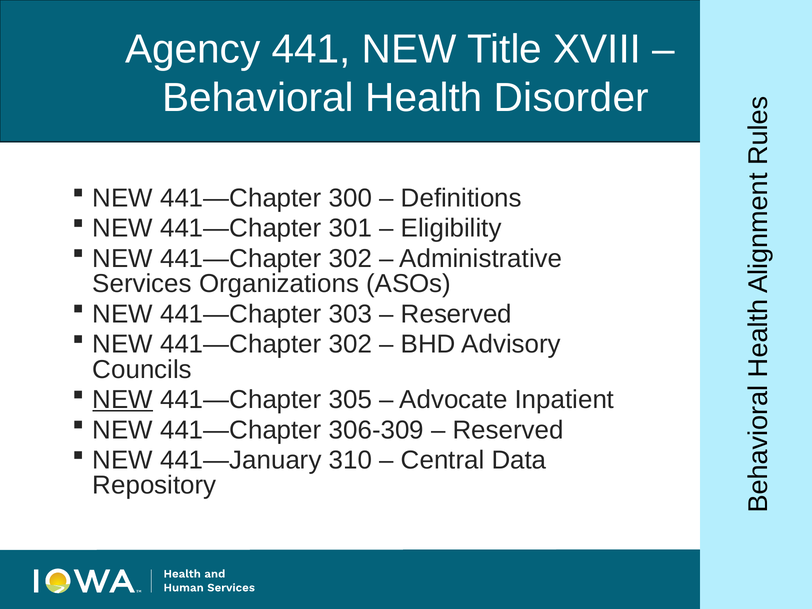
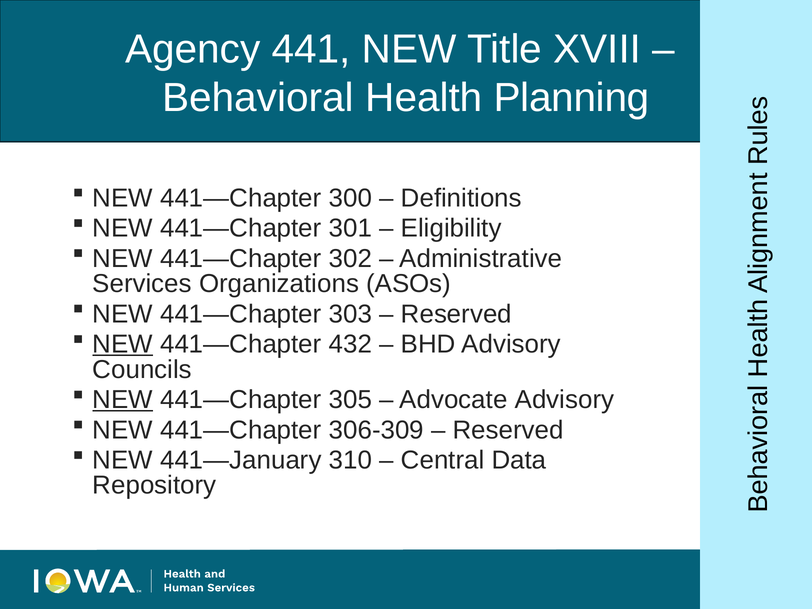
Disorder: Disorder -> Planning
NEW at (123, 344) underline: none -> present
302 at (350, 344): 302 -> 432
Advocate Inpatient: Inpatient -> Advisory
